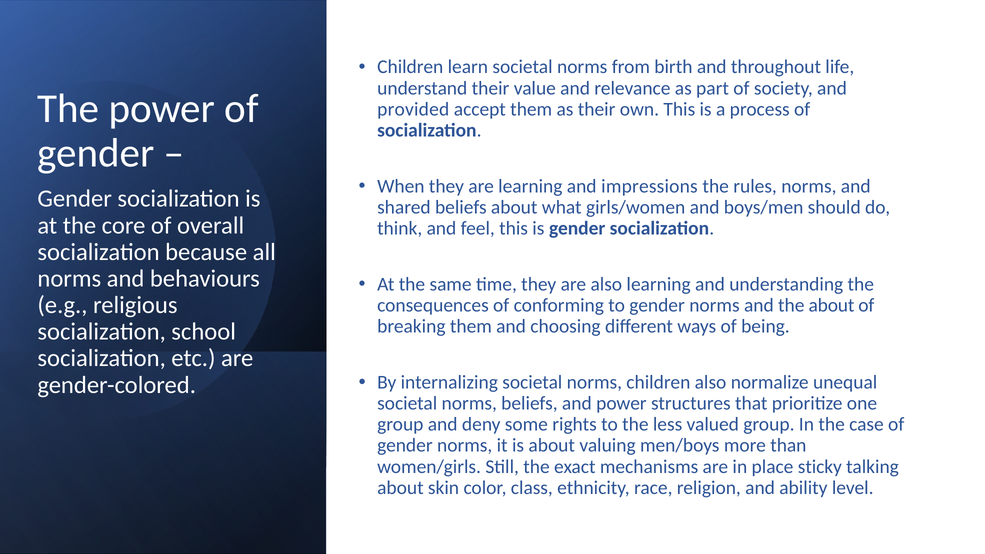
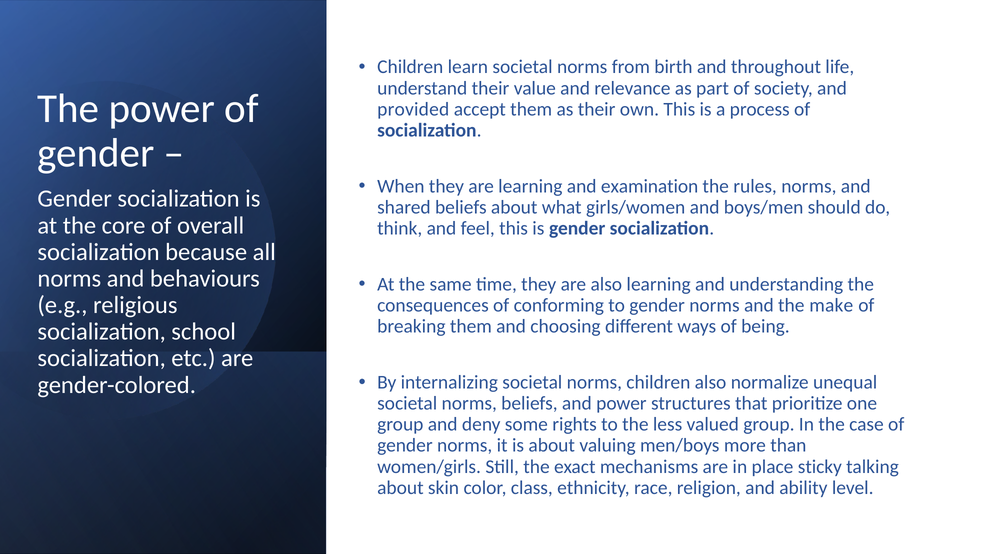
impressions: impressions -> examination
the about: about -> make
